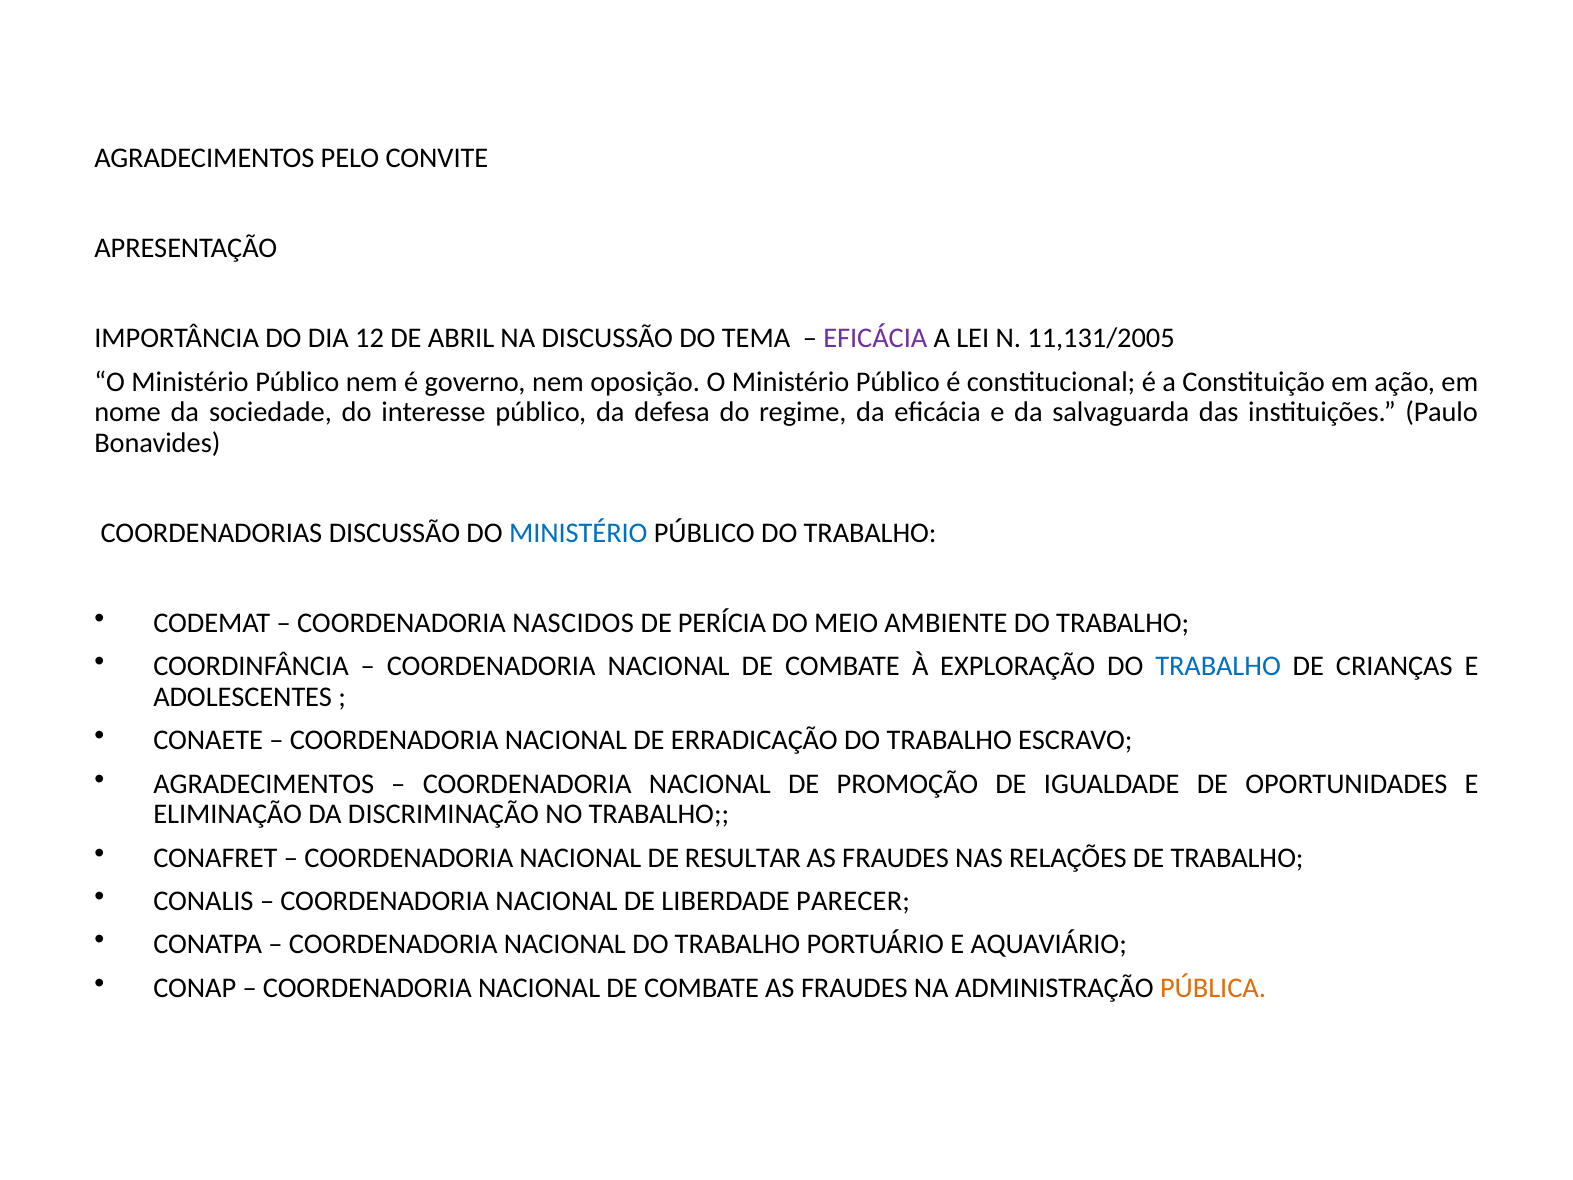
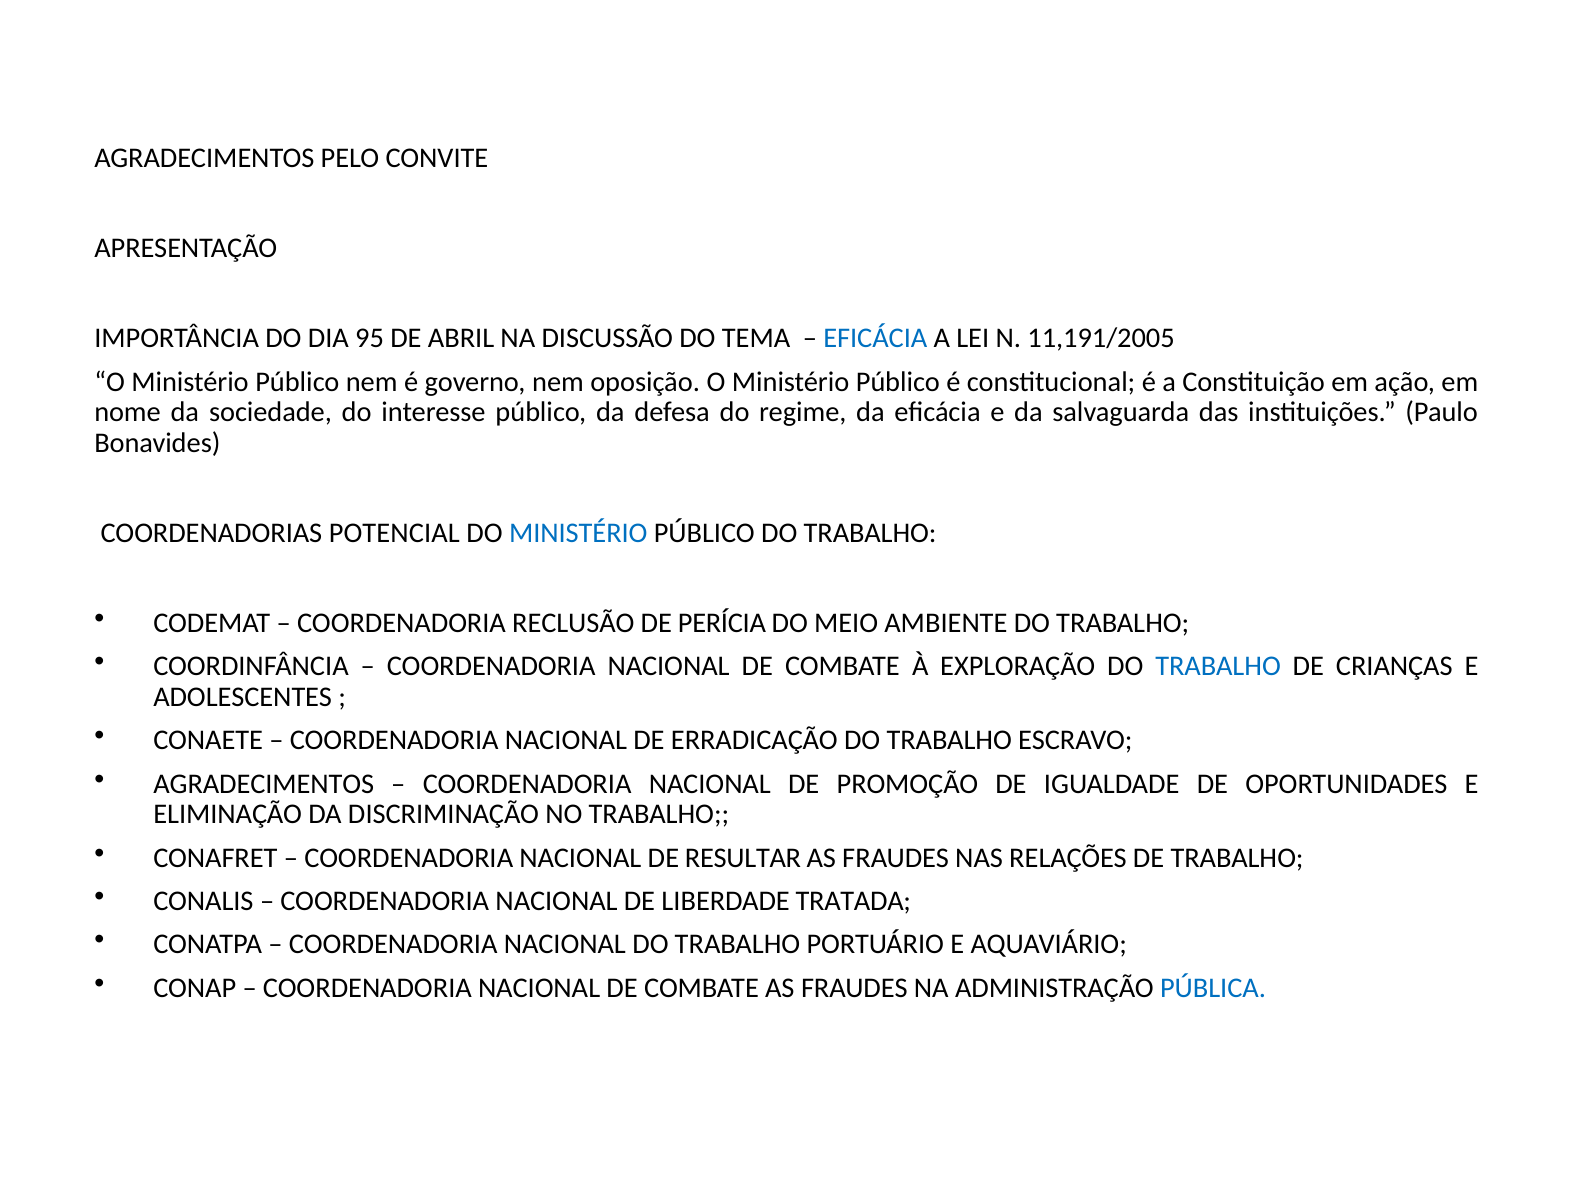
12: 12 -> 95
EFICÁCIA at (875, 338) colour: purple -> blue
11,131/2005: 11,131/2005 -> 11,191/2005
COORDENADORIAS DISCUSSÃO: DISCUSSÃO -> POTENCIAL
NASCIDOS: NASCIDOS -> RECLUSÃO
PARECER: PARECER -> TRATADA
PÚBLICA colour: orange -> blue
